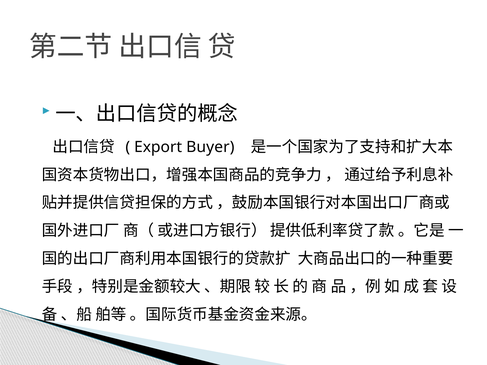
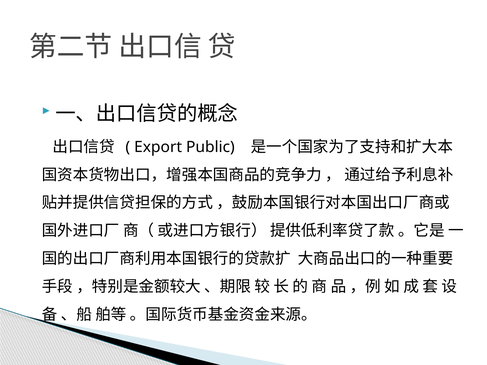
Buyer: Buyer -> Public
